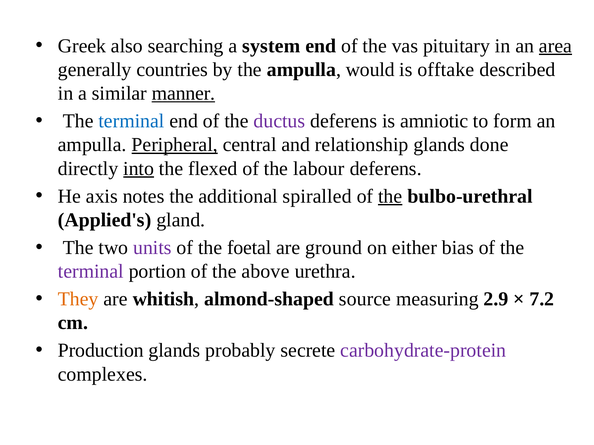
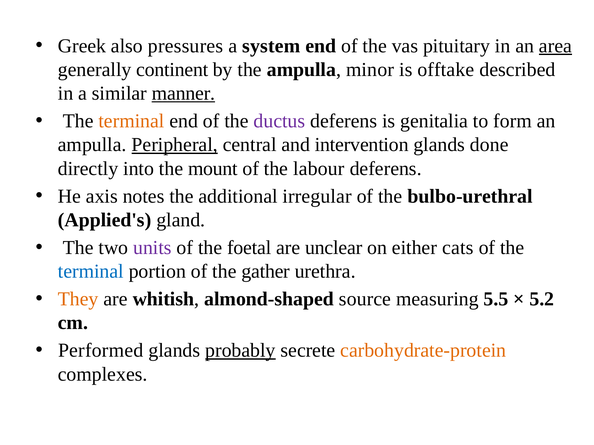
searching: searching -> pressures
countries: countries -> continent
would: would -> minor
terminal at (131, 121) colour: blue -> orange
amniotic: amniotic -> genitalia
relationship: relationship -> intervention
into underline: present -> none
flexed: flexed -> mount
spiralled: spiralled -> irregular
the at (390, 196) underline: present -> none
ground: ground -> unclear
bias: bias -> cats
terminal at (91, 272) colour: purple -> blue
above: above -> gather
2.9: 2.9 -> 5.5
7.2: 7.2 -> 5.2
Production: Production -> Performed
probably underline: none -> present
carbohydrate-protein colour: purple -> orange
